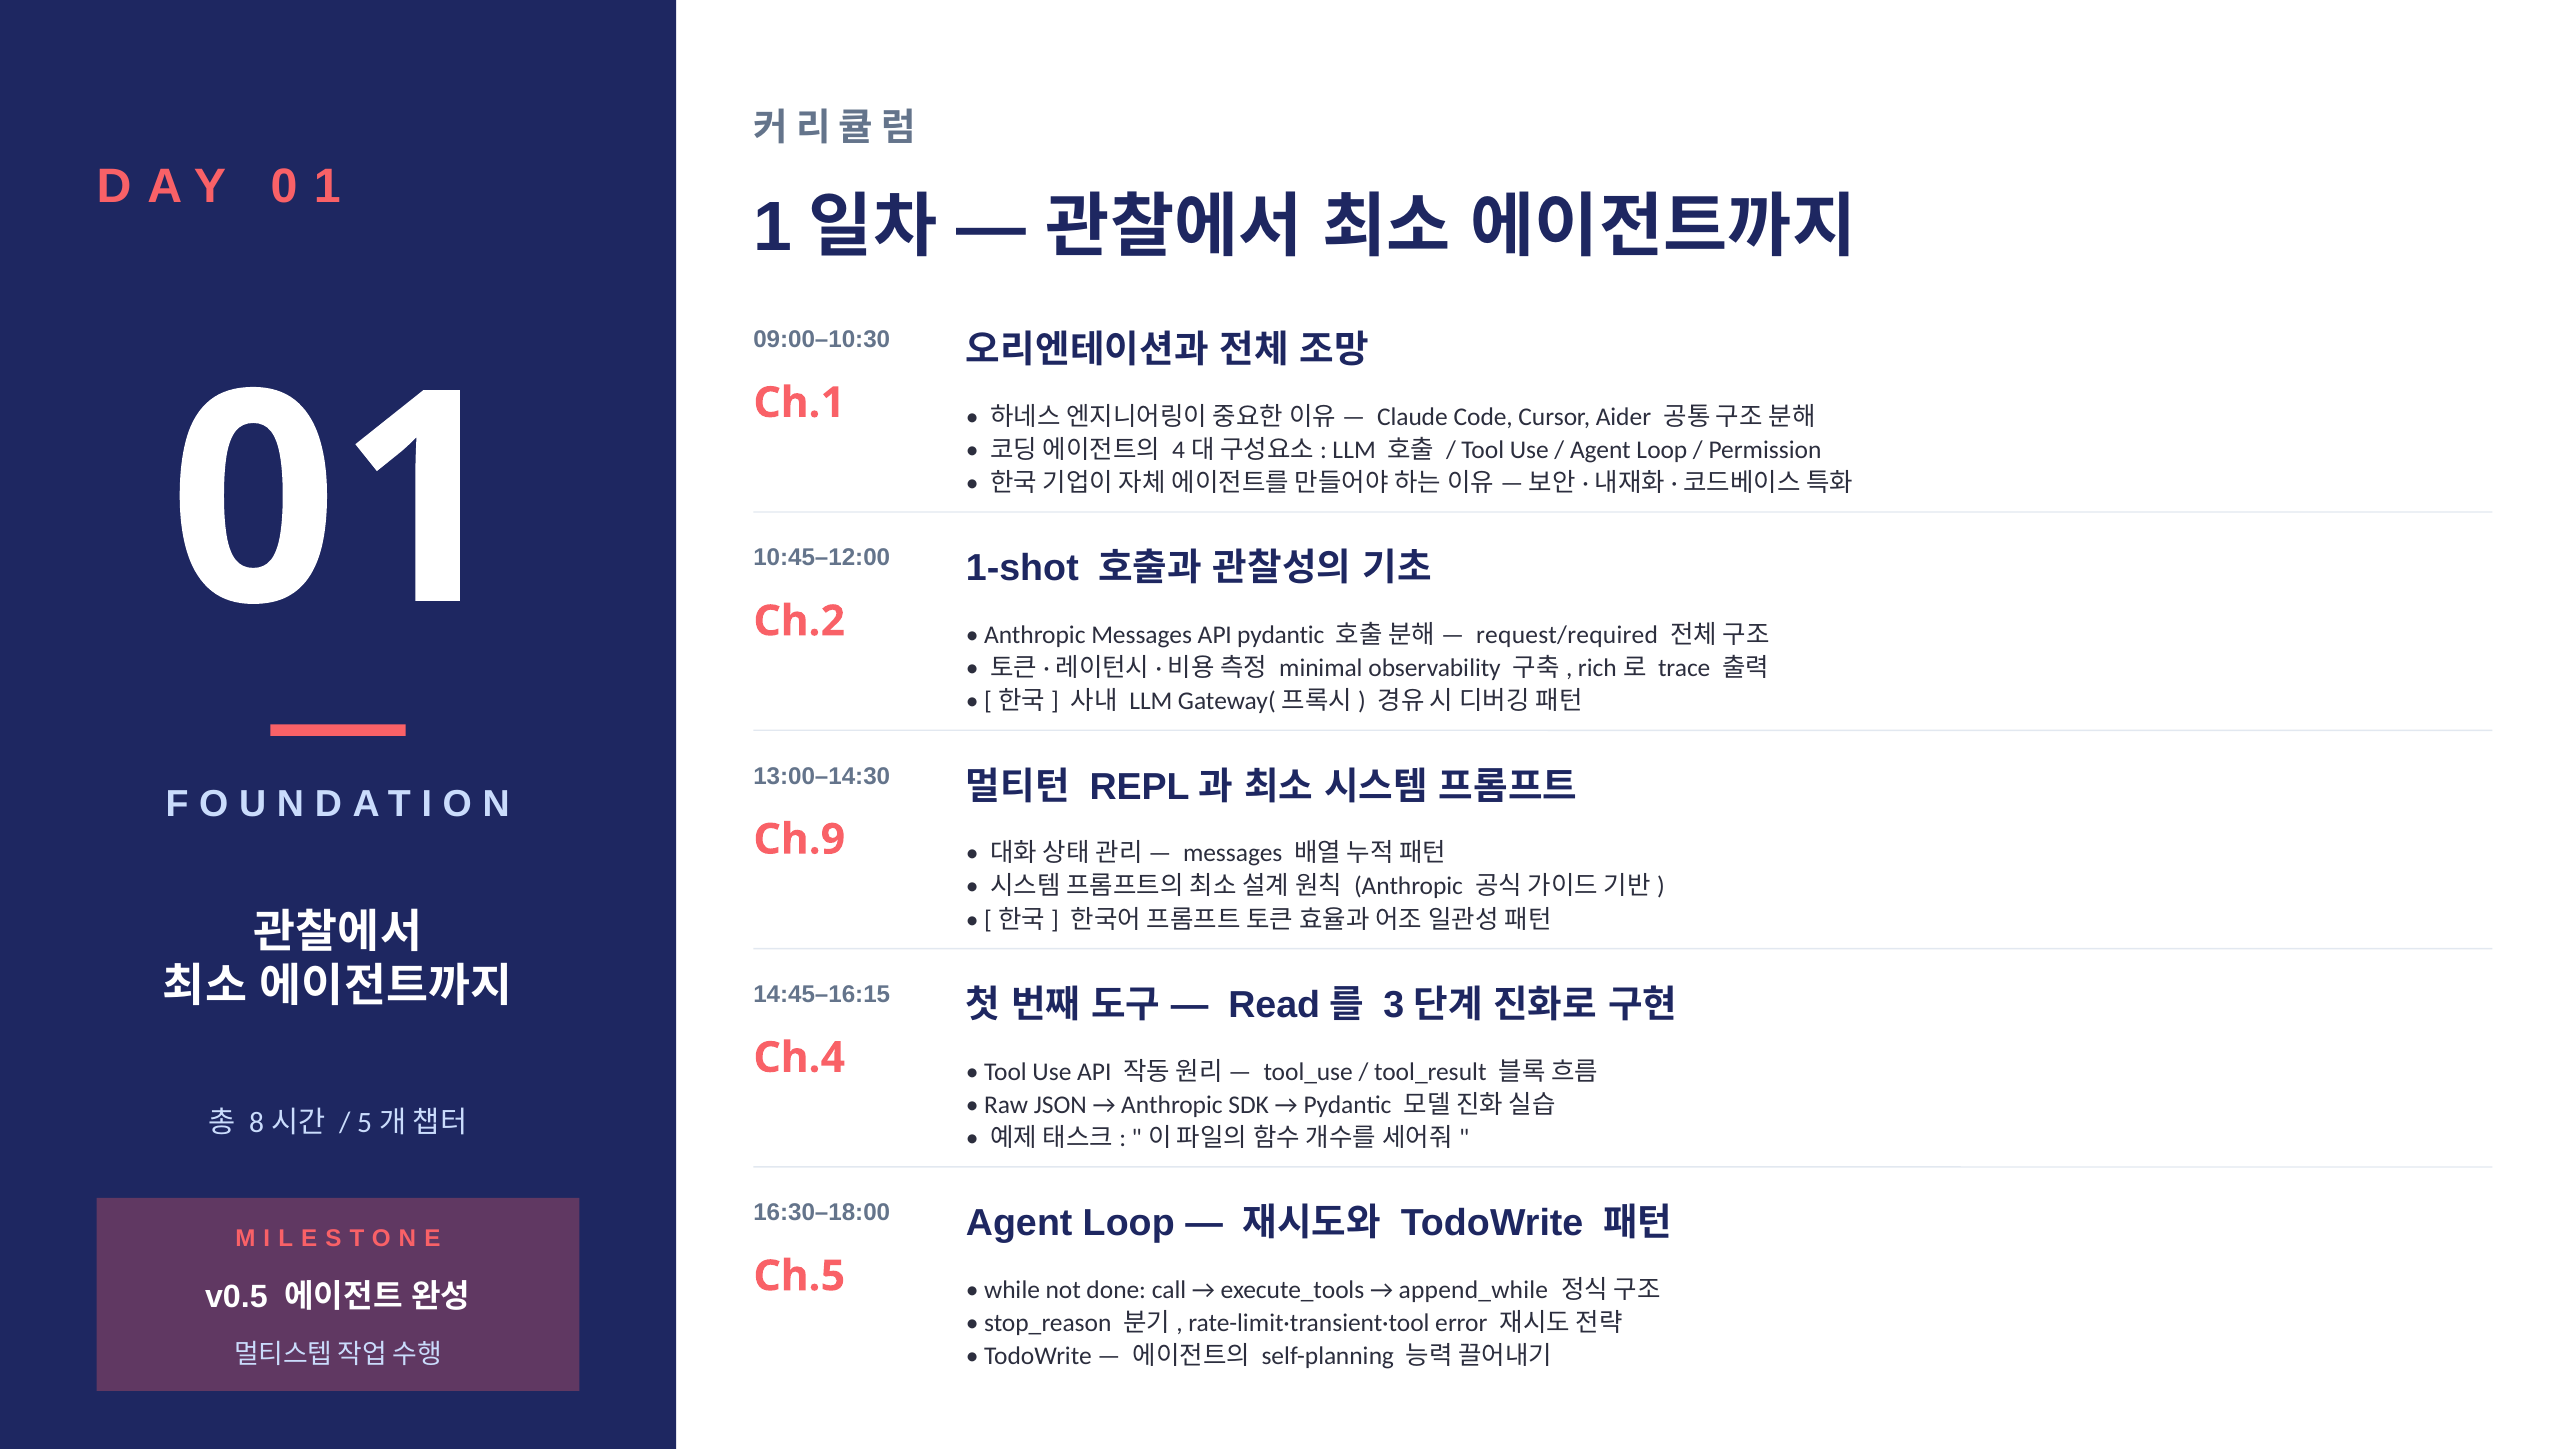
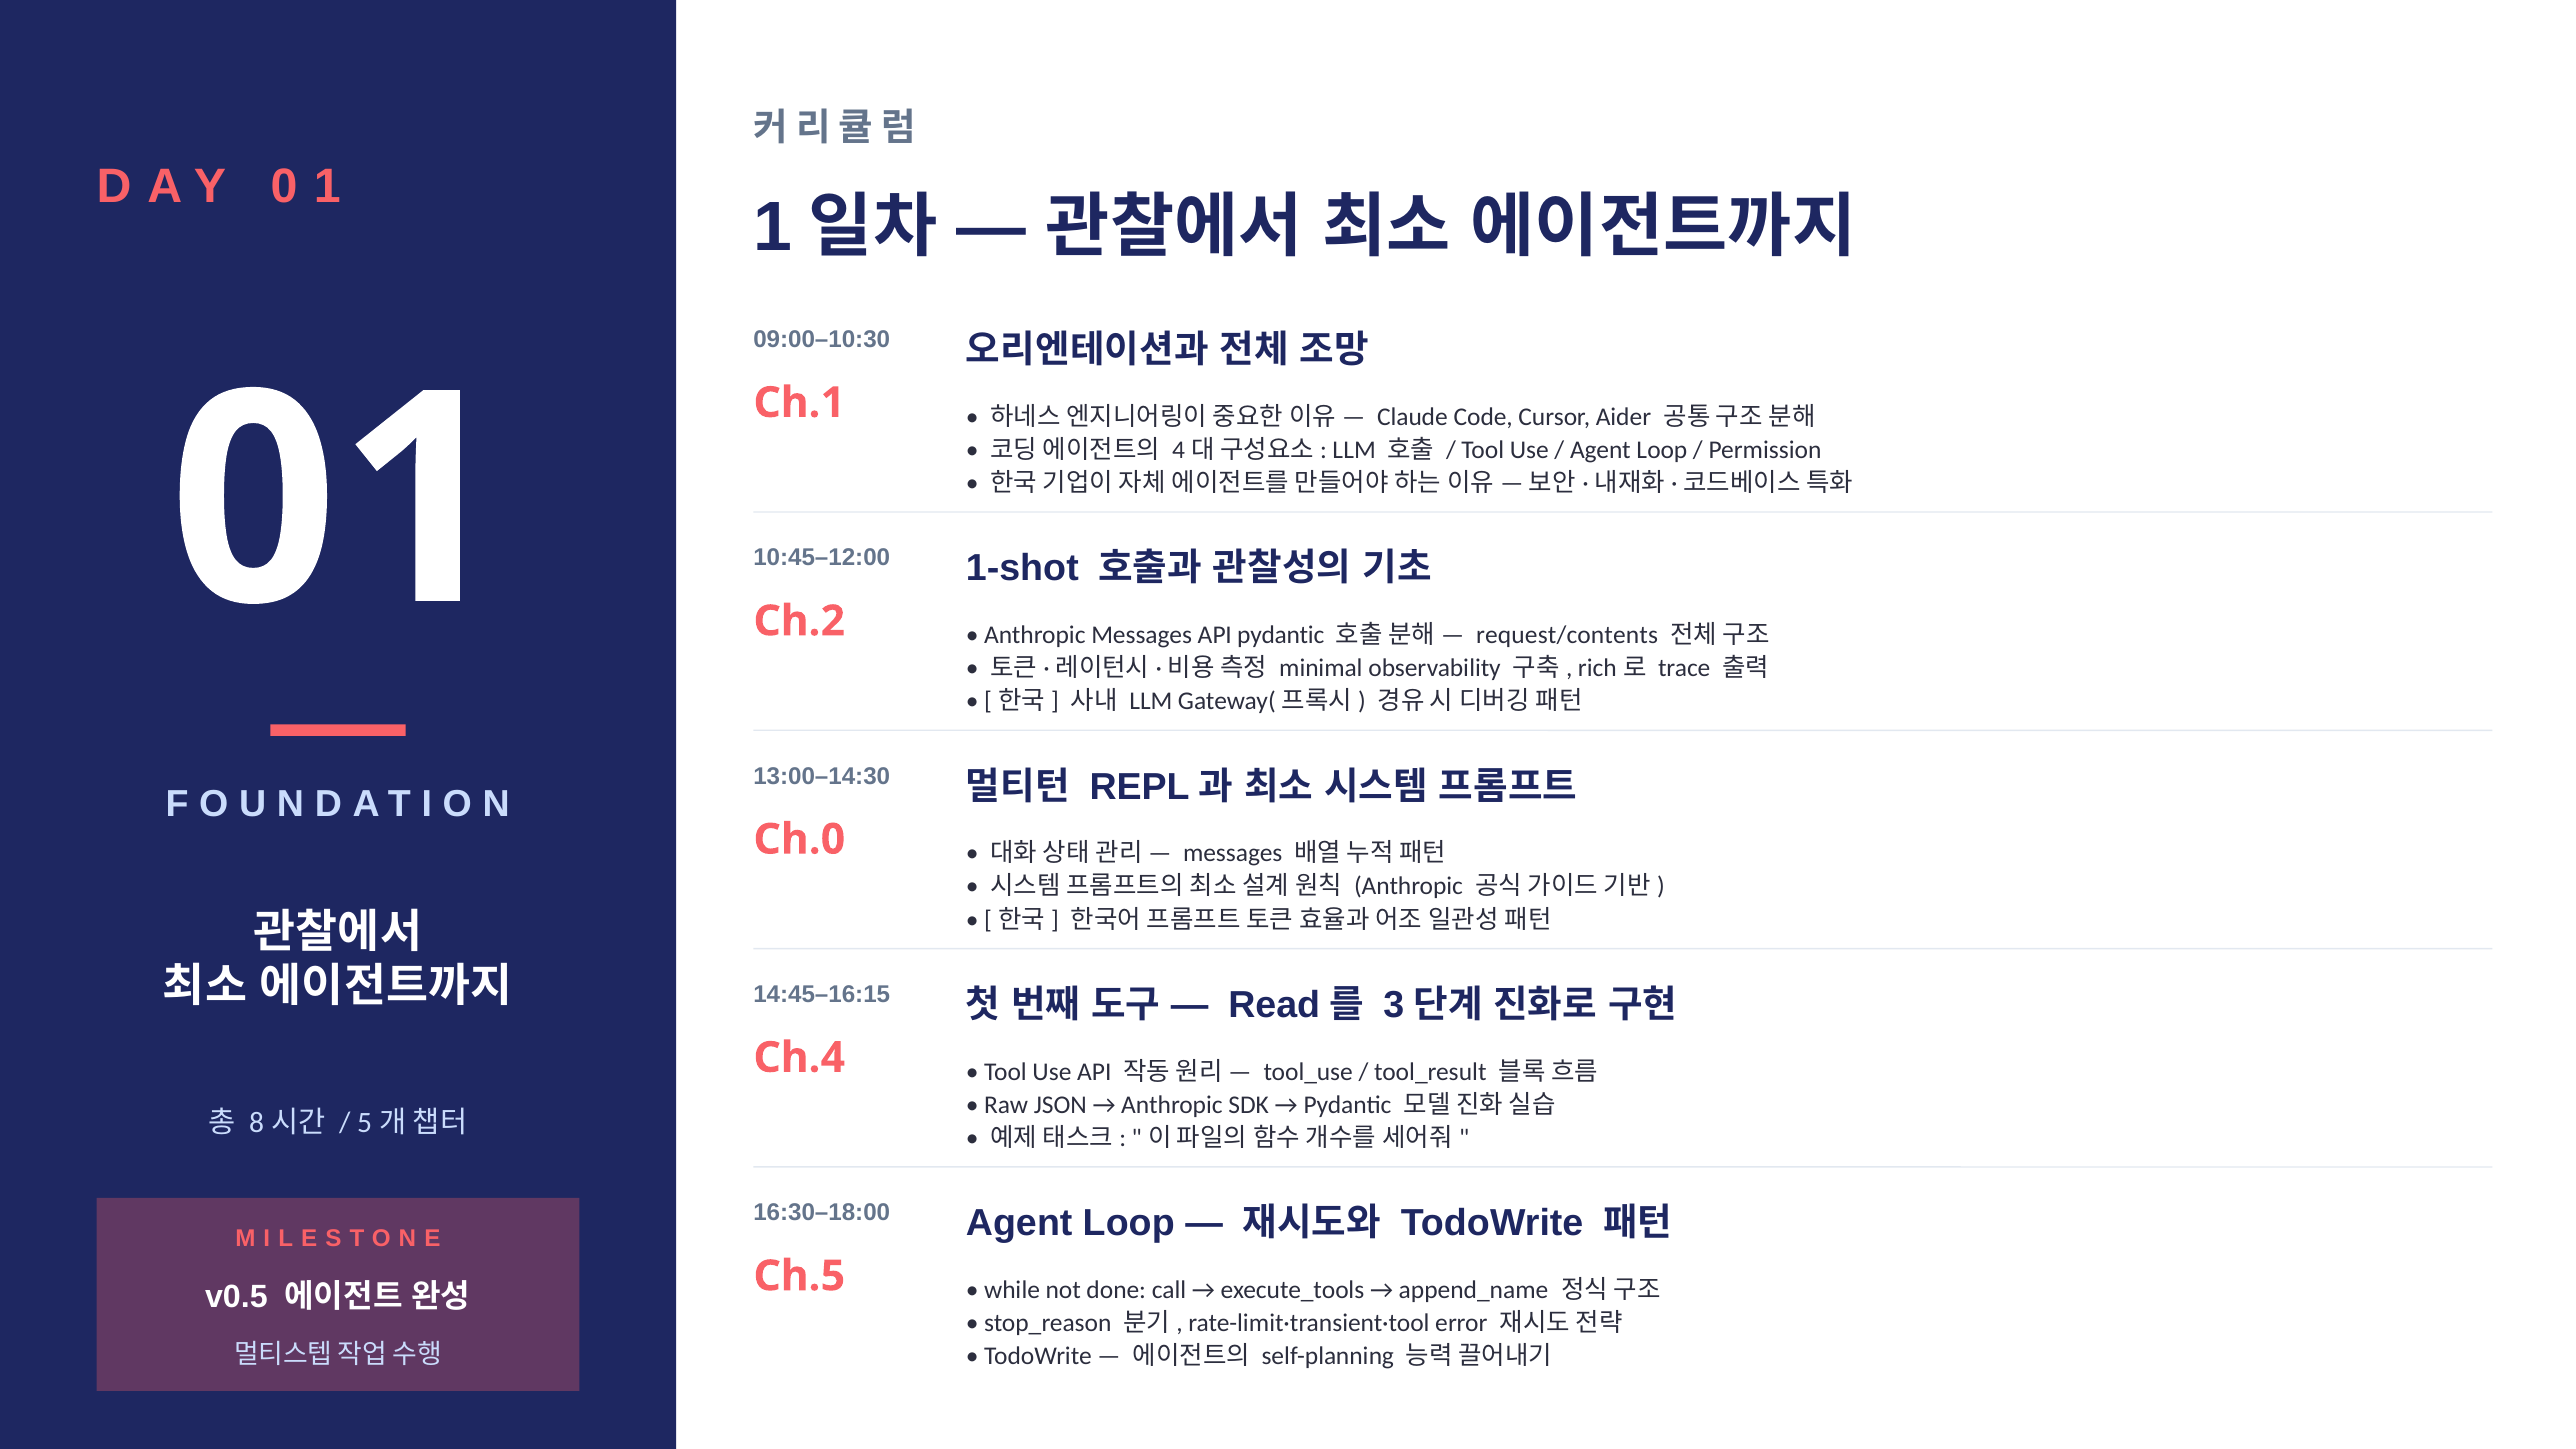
request/required: request/required -> request/contents
Ch.9: Ch.9 -> Ch.0
append_while: append_while -> append_name
